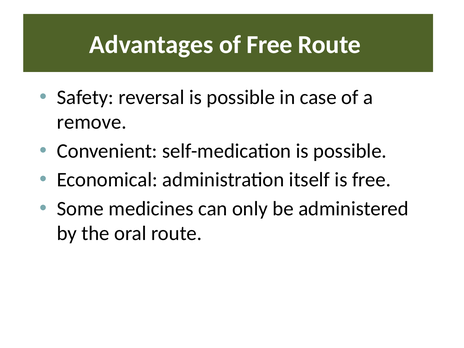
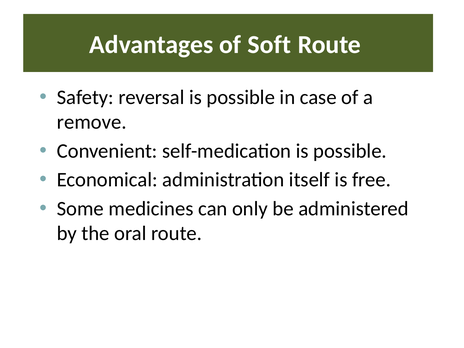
of Free: Free -> Soft
